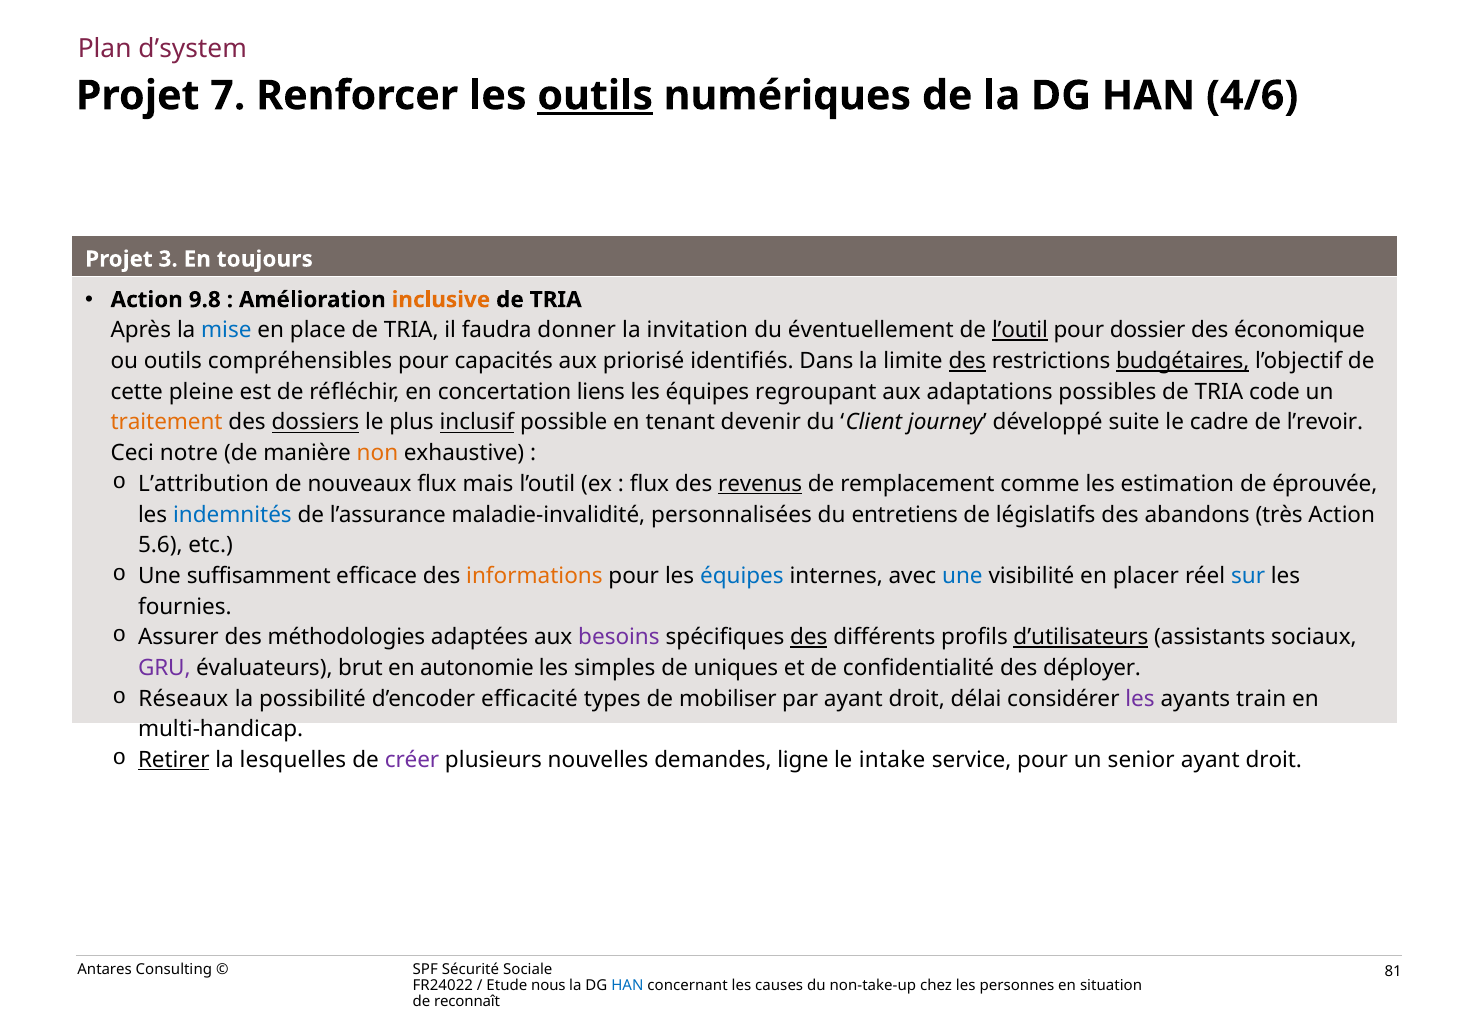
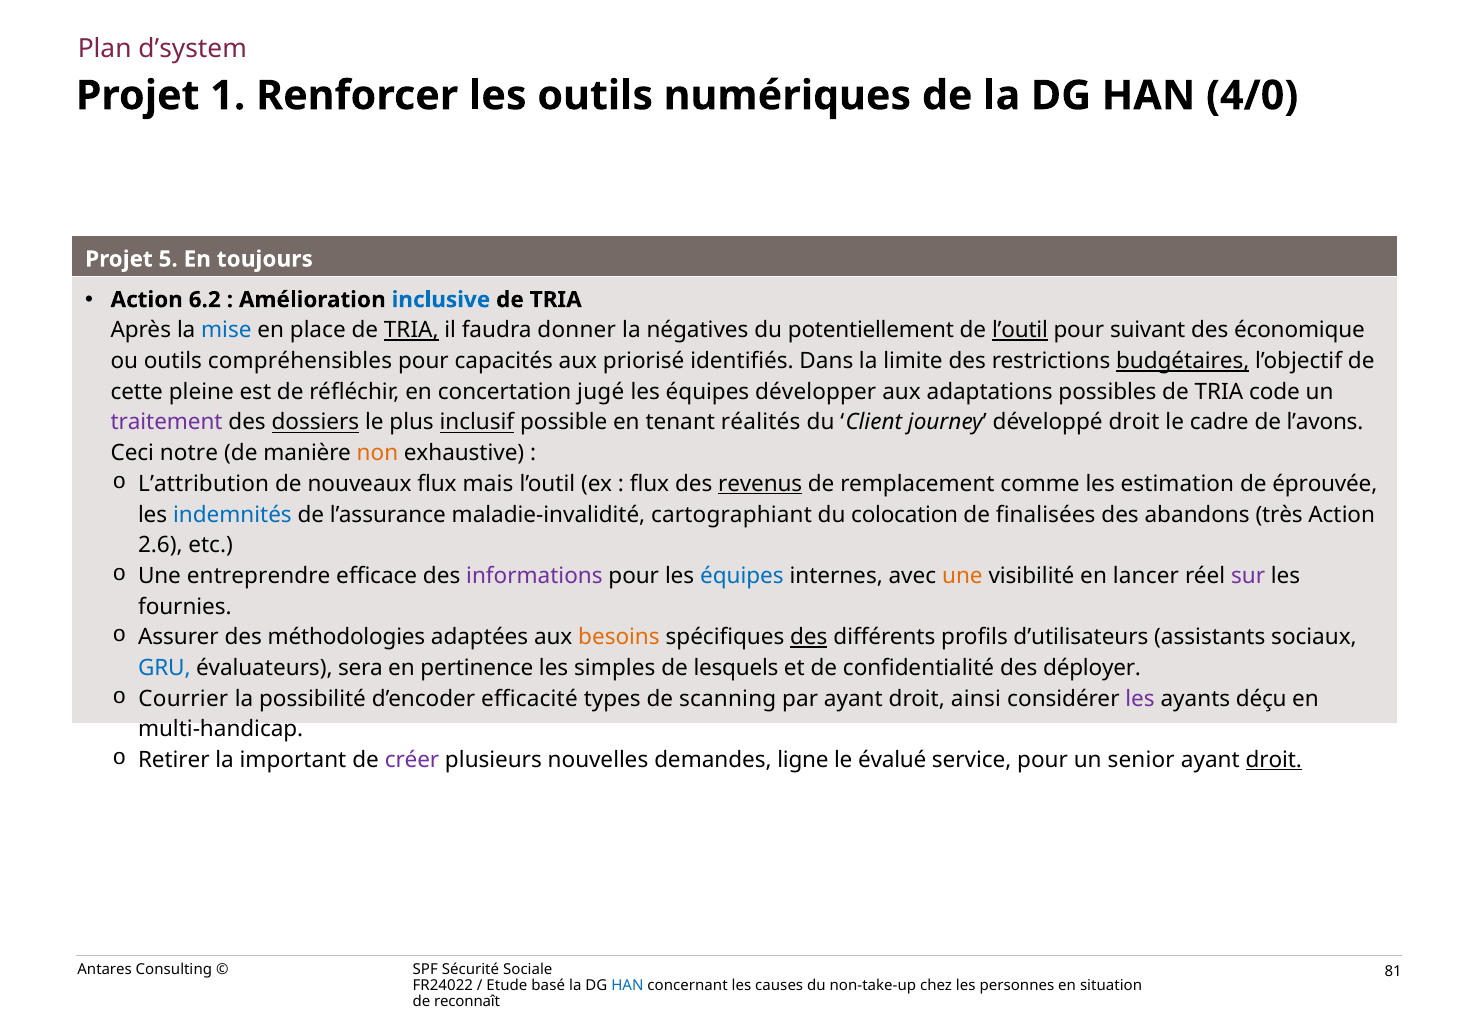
7: 7 -> 1
outils at (595, 96) underline: present -> none
4/6: 4/6 -> 4/0
3: 3 -> 5
9.8: 9.8 -> 6.2
inclusive colour: orange -> blue
TRIA at (411, 330) underline: none -> present
invitation: invitation -> négatives
éventuellement: éventuellement -> potentiellement
dossier: dossier -> suivant
des at (967, 361) underline: present -> none
liens: liens -> jugé
regroupant: regroupant -> développer
traitement colour: orange -> purple
devenir: devenir -> réalités
développé suite: suite -> droit
l’revoir: l’revoir -> l’avons
personnalisées: personnalisées -> cartographiant
entretiens: entretiens -> colocation
législatifs: législatifs -> finalisées
5.6: 5.6 -> 2.6
suffisamment: suffisamment -> entreprendre
informations colour: orange -> purple
une at (962, 576) colour: blue -> orange
placer: placer -> lancer
sur colour: blue -> purple
besoins colour: purple -> orange
d’utilisateurs underline: present -> none
GRU colour: purple -> blue
brut: brut -> sera
autonomie: autonomie -> pertinence
uniques: uniques -> lesquels
Réseaux: Réseaux -> Courrier
mobiliser: mobiliser -> scanning
délai: délai -> ainsi
train: train -> déçu
Retirer underline: present -> none
lesquelles: lesquelles -> important
intake: intake -> évalué
droit at (1274, 760) underline: none -> present
nous: nous -> basé
